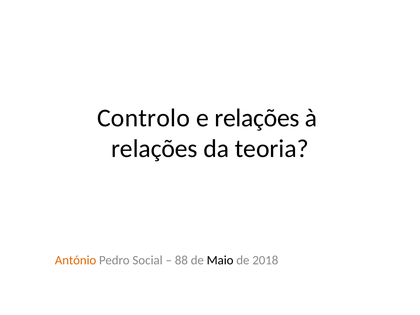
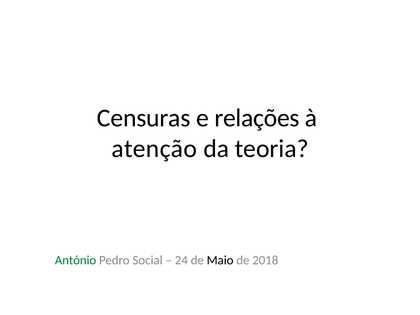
Controlo: Controlo -> Censuras
relações at (154, 149): relações -> atenção
António colour: orange -> green
88: 88 -> 24
